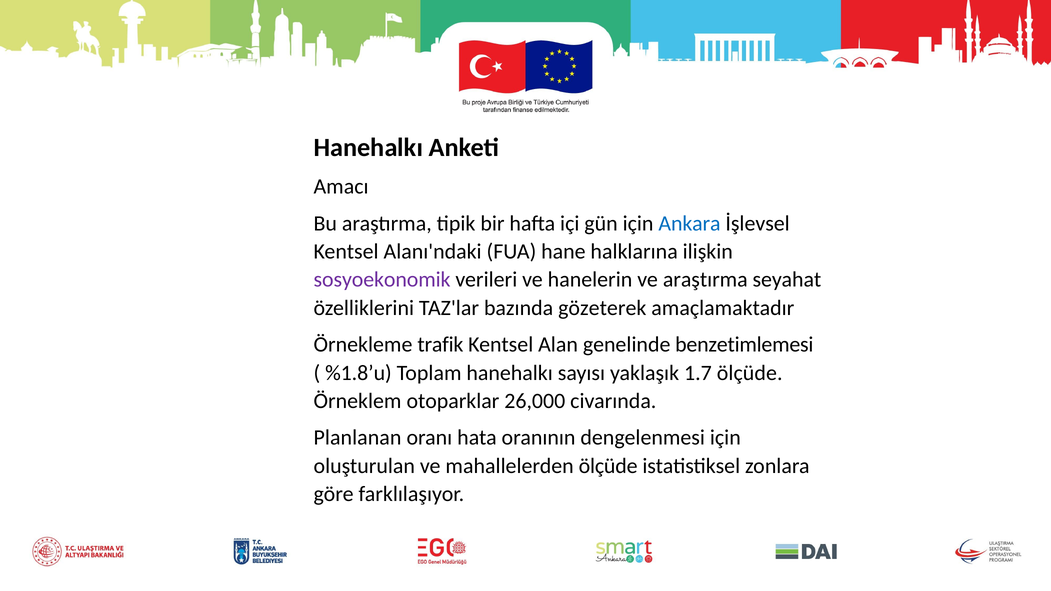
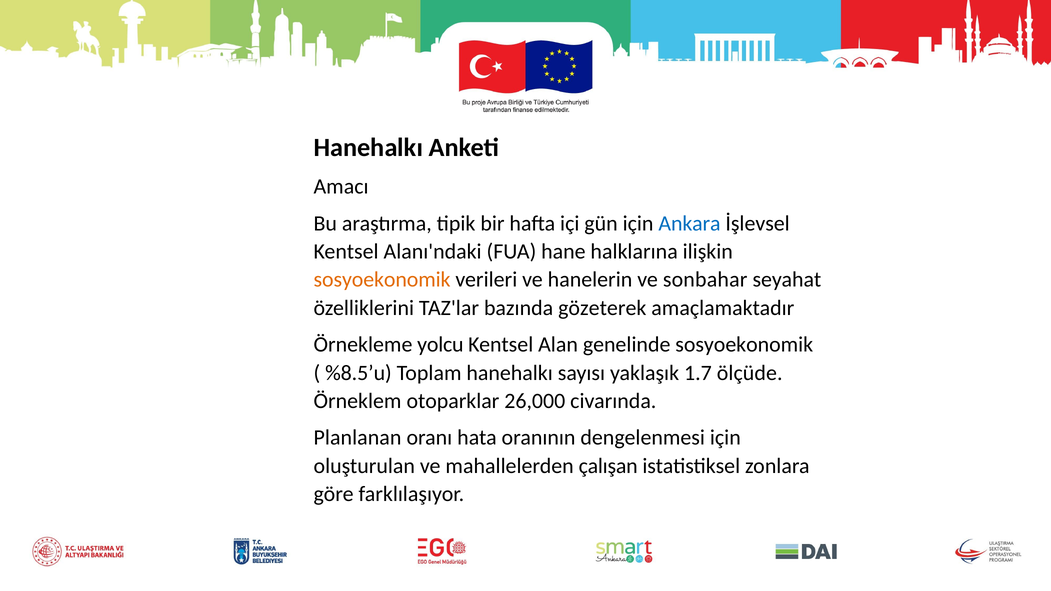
sosyoekonomik at (382, 280) colour: purple -> orange
ve araştırma: araştırma -> sonbahar
trafik: trafik -> yolcu
genelinde benzetimlemesi: benzetimlemesi -> sosyoekonomik
%1.8’u: %1.8’u -> %8.5’u
mahallelerden ölçüde: ölçüde -> çalışan
